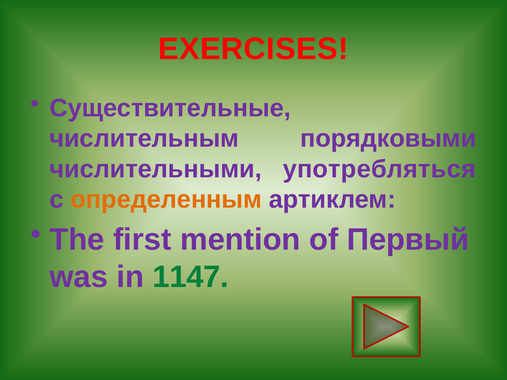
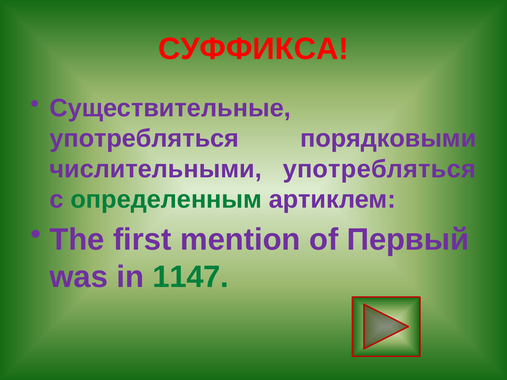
EXERCISES: EXERCISES -> СУФФИКСА
числительным at (144, 139): числительным -> употребляться
определенным colour: orange -> green
